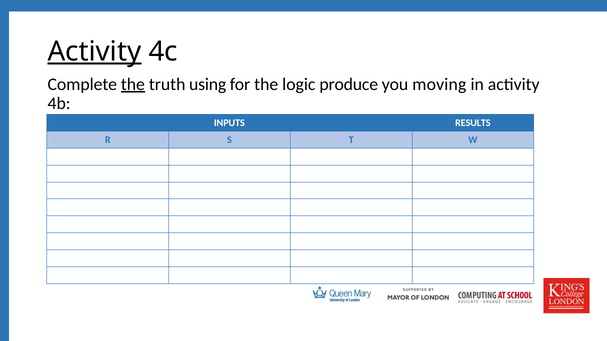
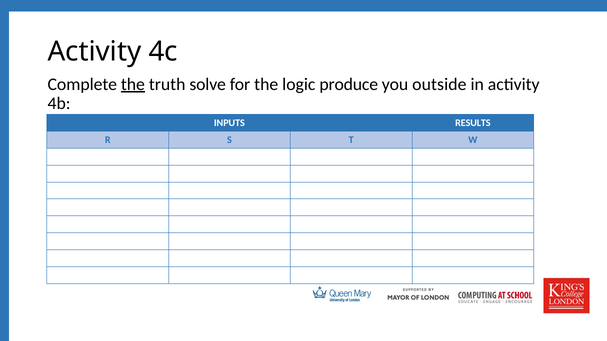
Activity at (94, 52) underline: present -> none
using: using -> solve
moving: moving -> outside
